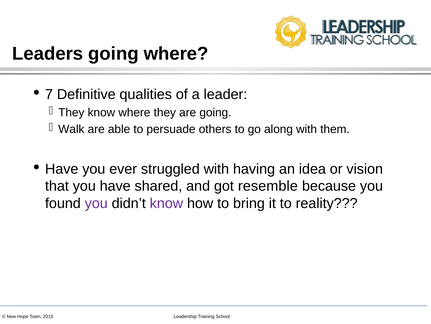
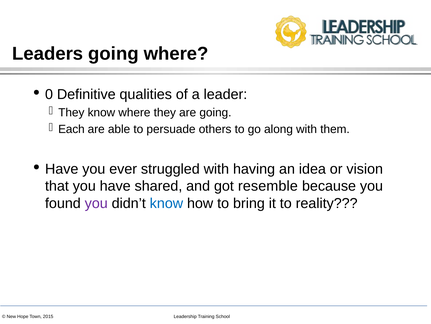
7: 7 -> 0
Walk: Walk -> Each
know at (166, 203) colour: purple -> blue
